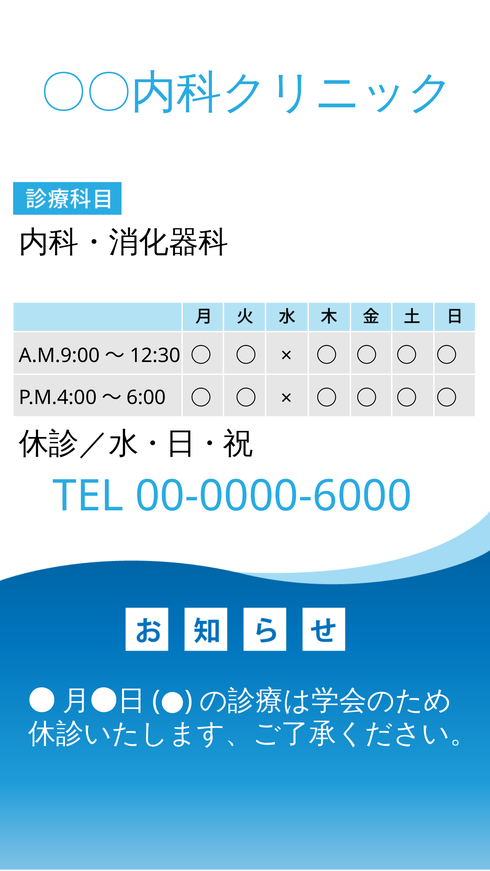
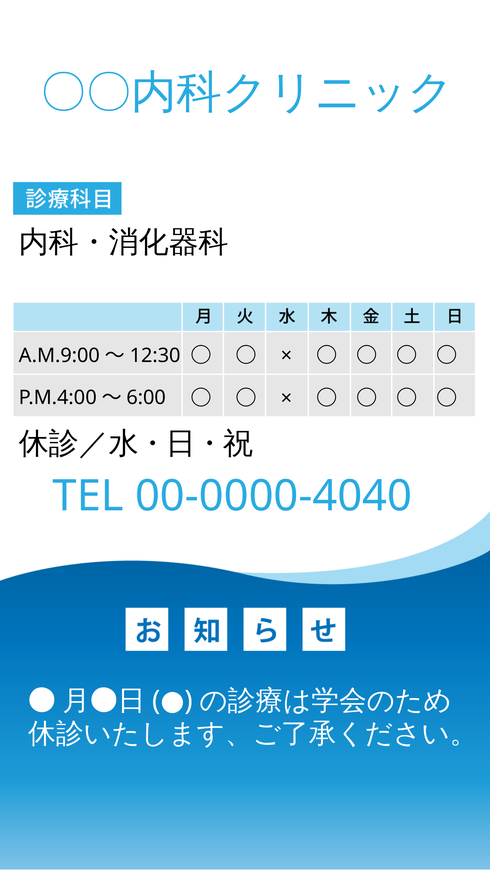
00-0000-6000: 00-0000-6000 -> 00-0000-4040
